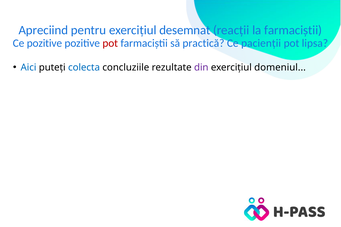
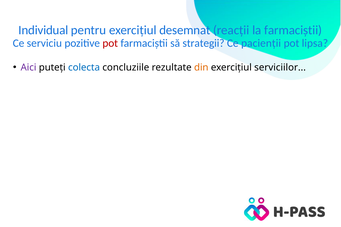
Apreciind: Apreciind -> Individual
Ce pozitive: pozitive -> serviciu
practică: practică -> strategii
Aici colour: blue -> purple
din colour: purple -> orange
domeniul: domeniul -> serviciilor
